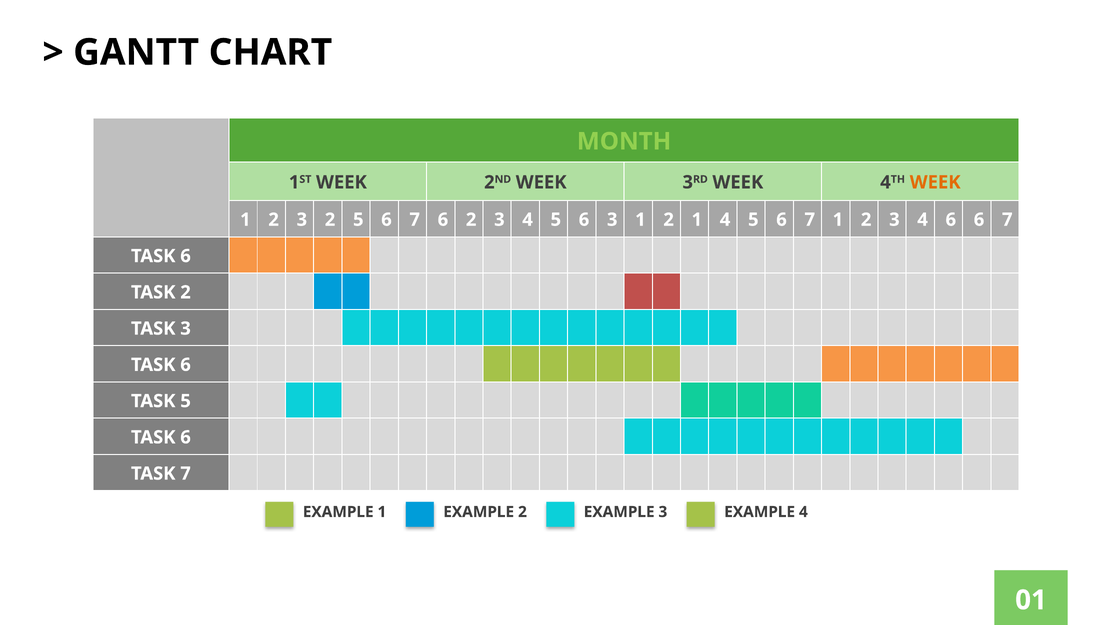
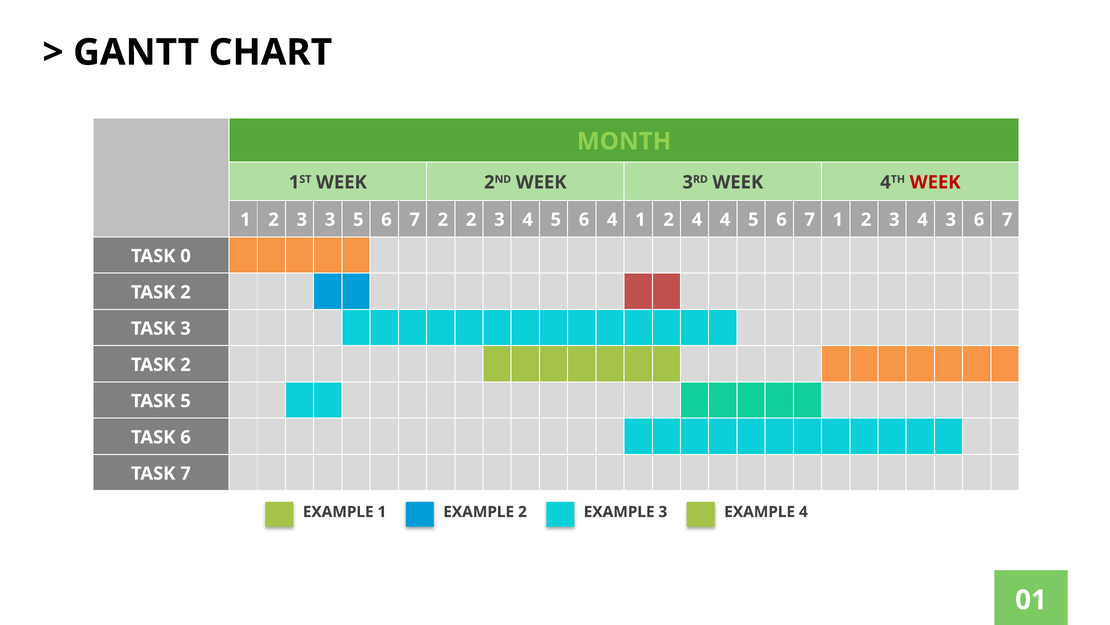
WEEK at (935, 182) colour: orange -> red
3 2: 2 -> 3
7 6: 6 -> 2
6 3: 3 -> 4
2 1: 1 -> 4
4 6: 6 -> 3
6 at (186, 256): 6 -> 0
6 at (186, 364): 6 -> 2
